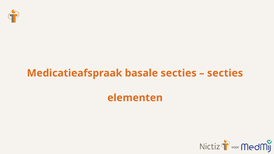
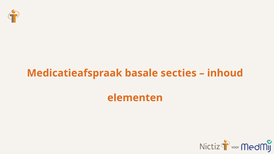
secties at (225, 73): secties -> inhoud
